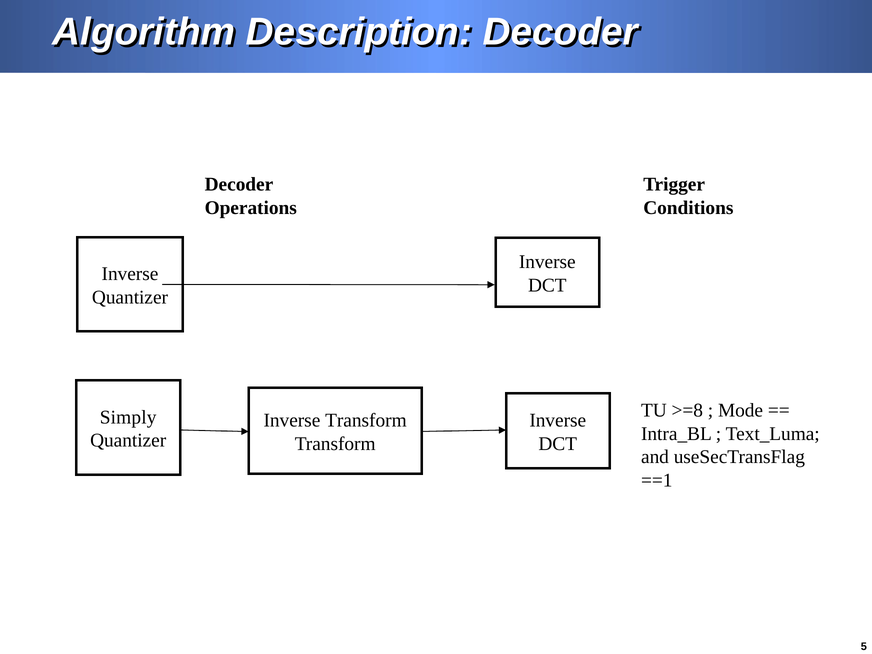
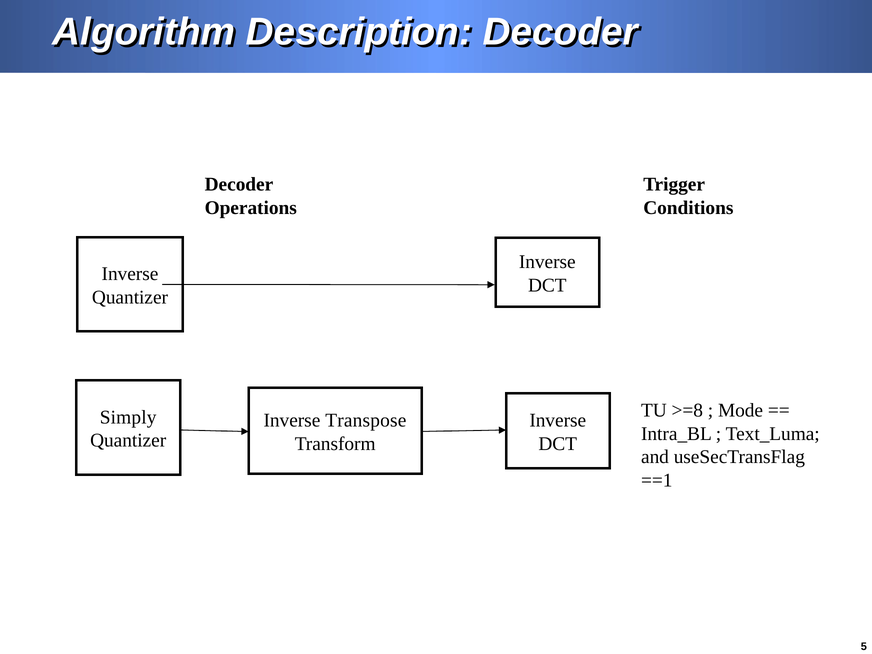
Inverse Transform: Transform -> Transpose
